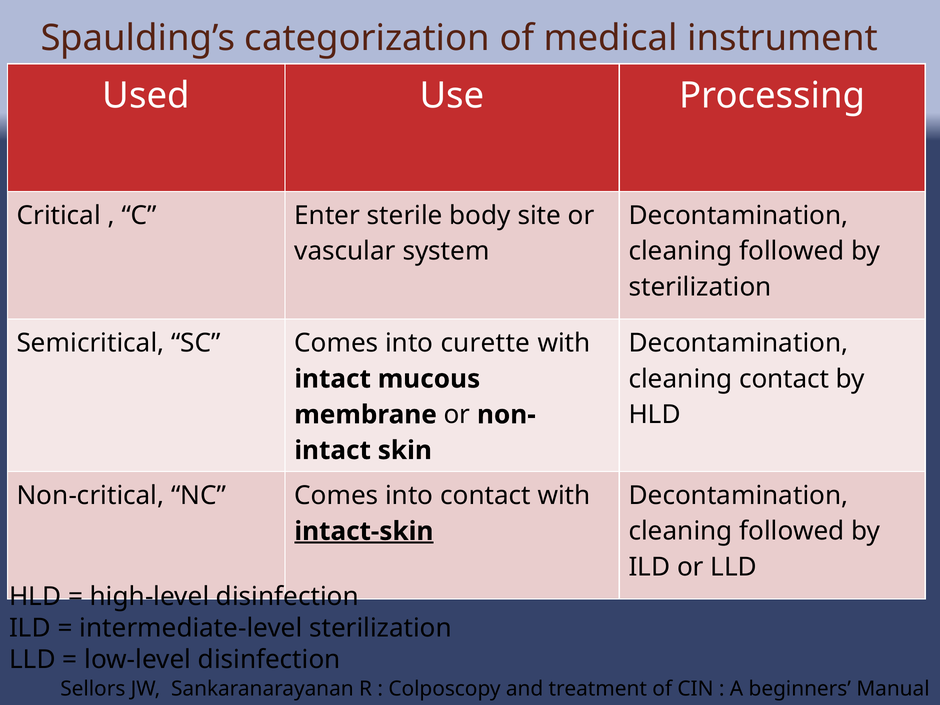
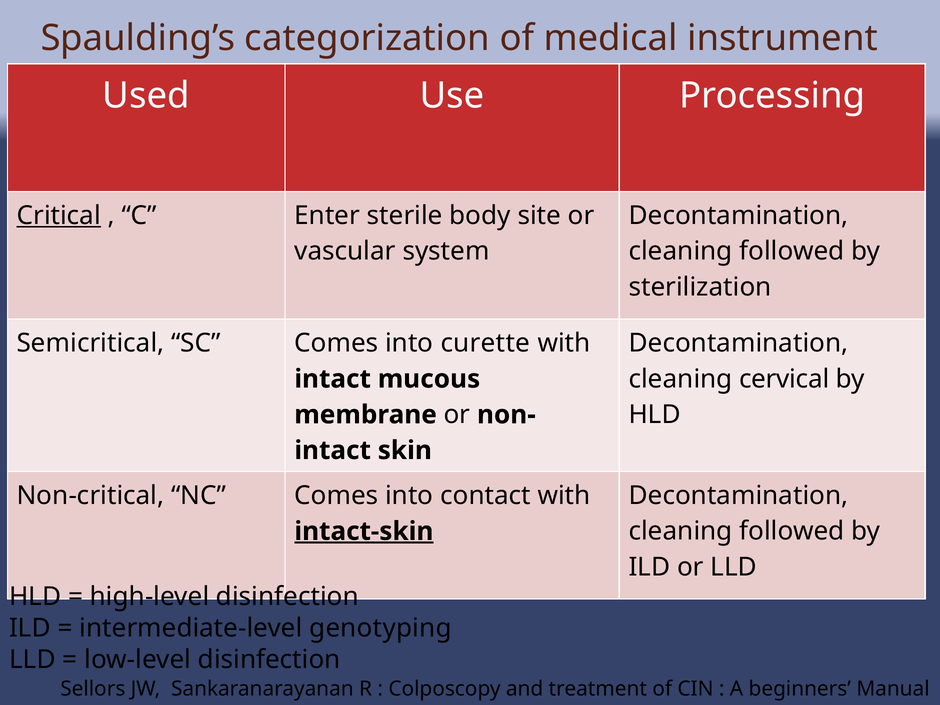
Critical underline: none -> present
cleaning contact: contact -> cervical
intermediate-level sterilization: sterilization -> genotyping
